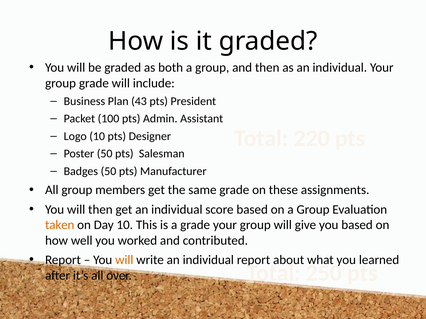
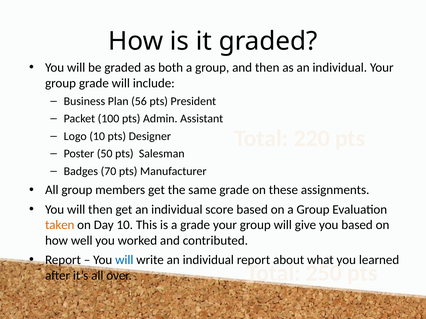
43: 43 -> 56
Badges 50: 50 -> 70
will at (124, 260) colour: orange -> blue
